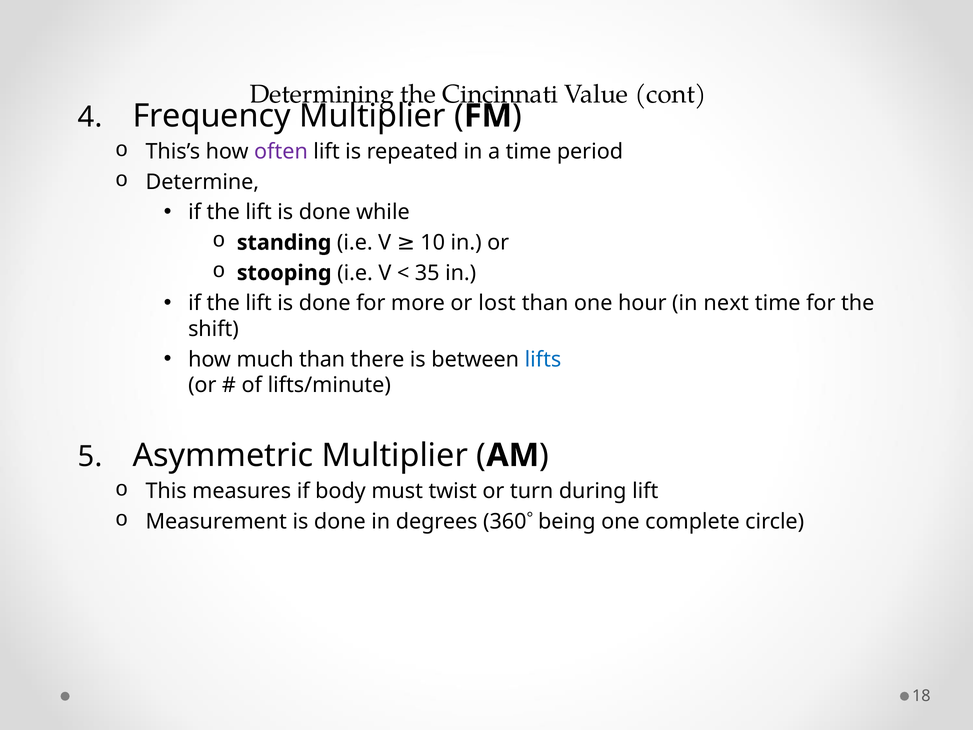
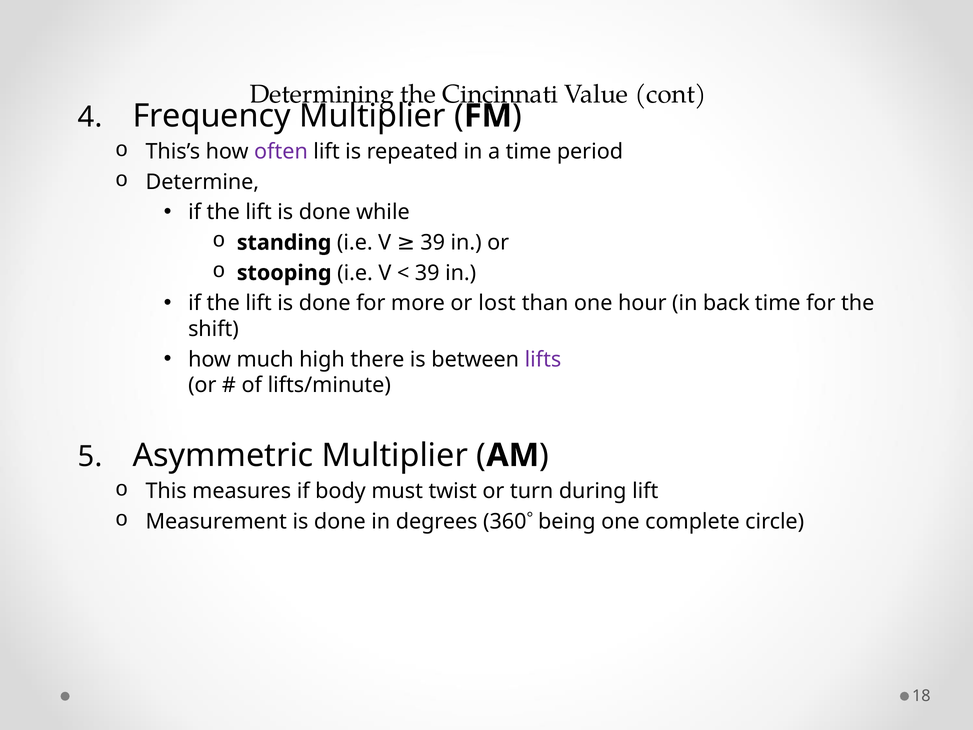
V 10: 10 -> 39
35 at (427, 273): 35 -> 39
next: next -> back
much than: than -> high
lifts colour: blue -> purple
